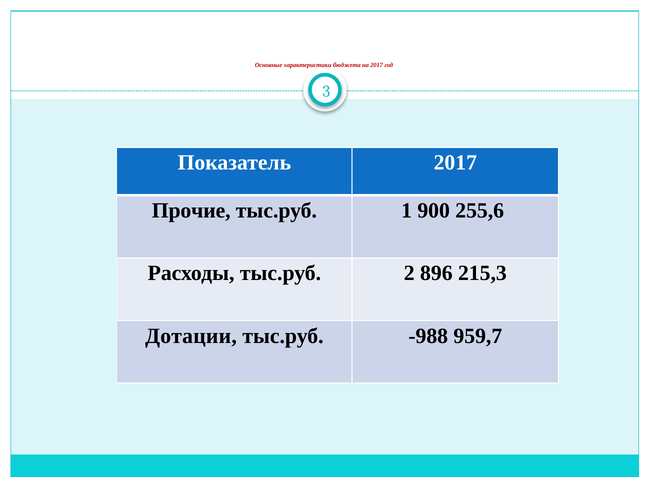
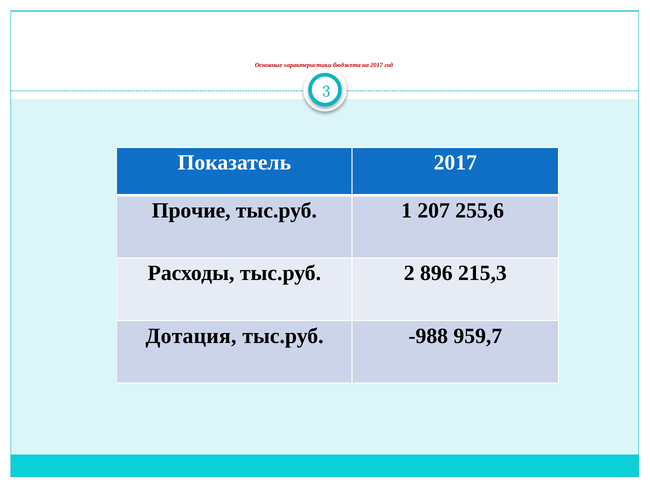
900: 900 -> 207
Дотации: Дотации -> Дотация
